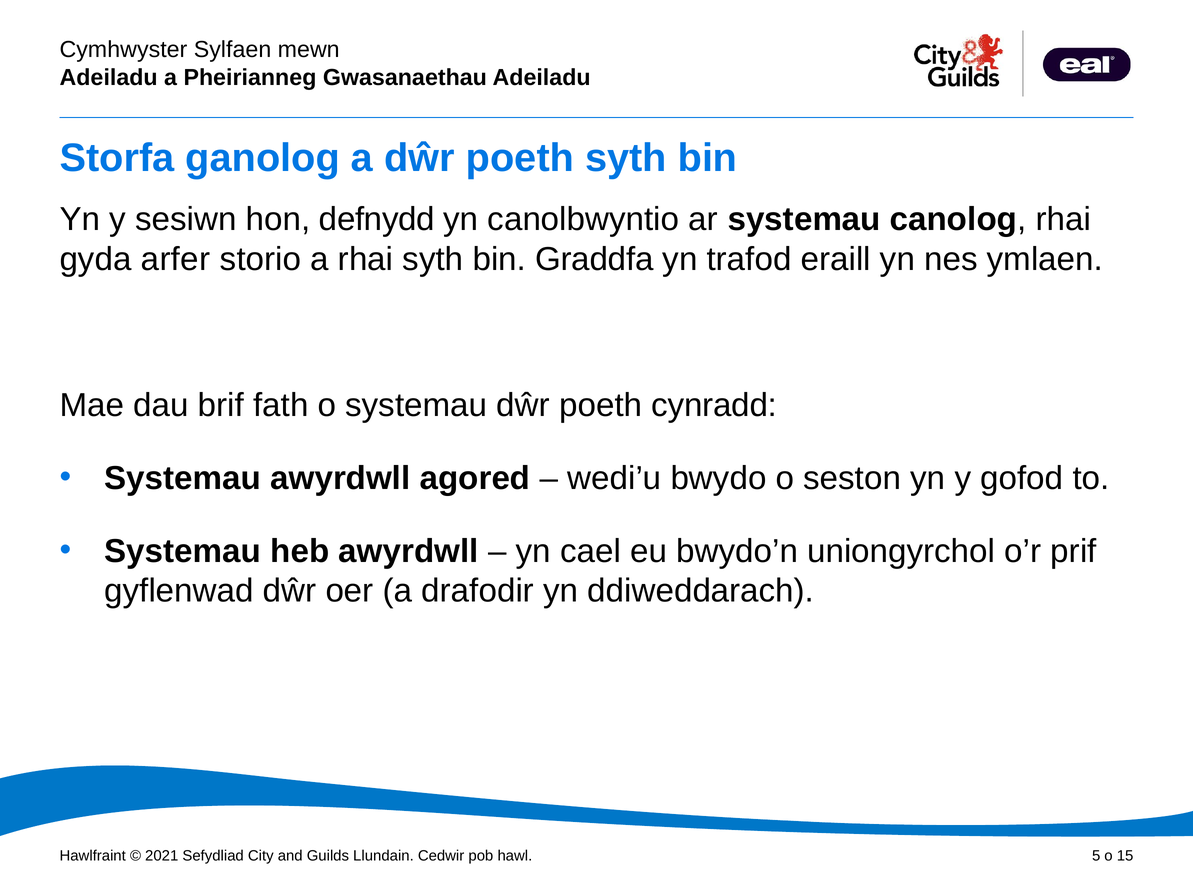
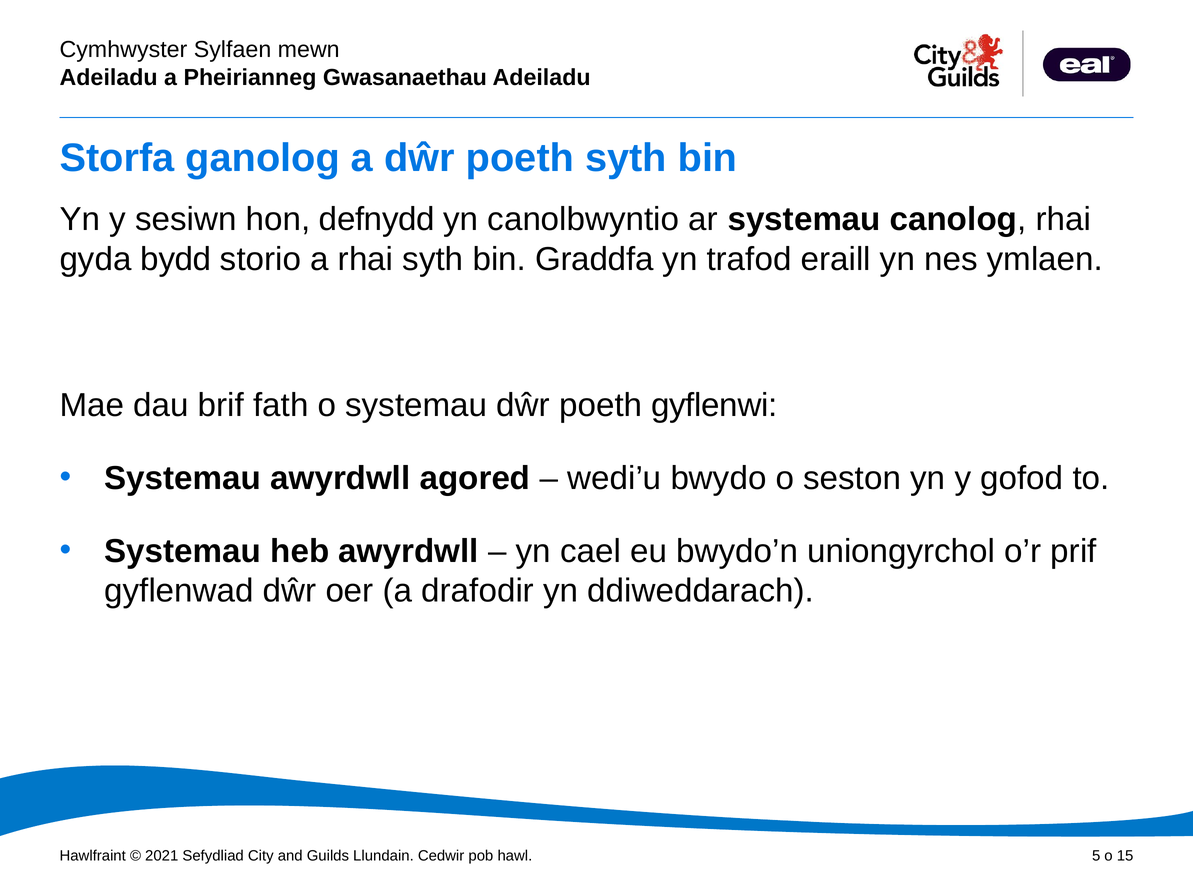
arfer: arfer -> bydd
cynradd: cynradd -> gyflenwi
